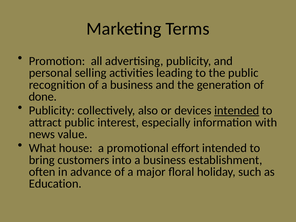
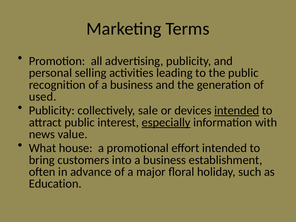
done: done -> used
also: also -> sale
especially underline: none -> present
